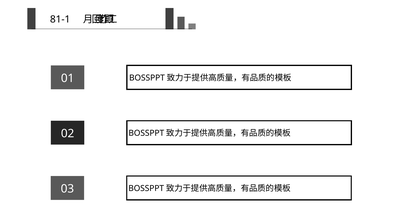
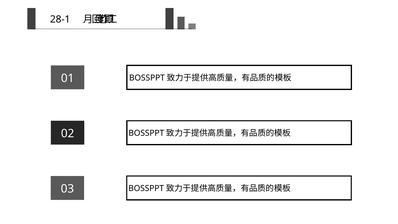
81-1: 81-1 -> 28-1
